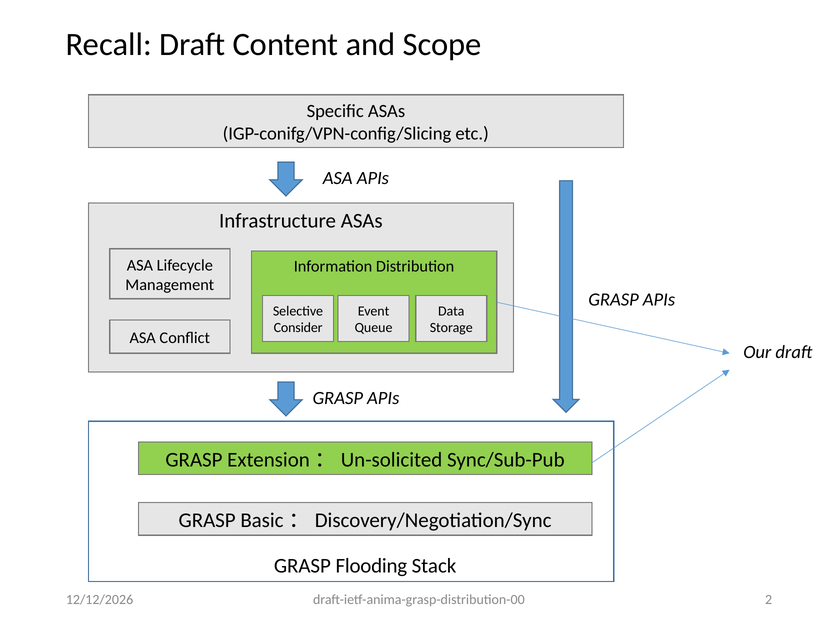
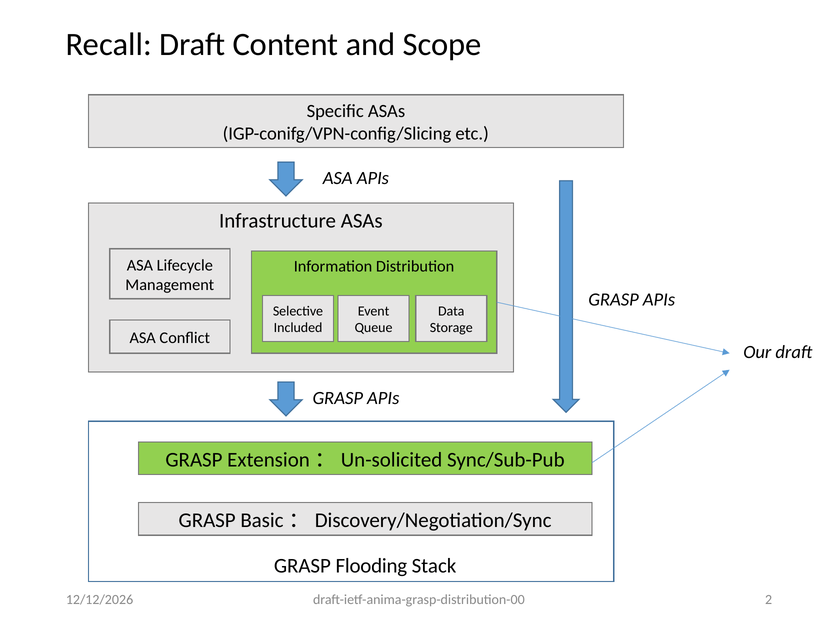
Consider: Consider -> Included
